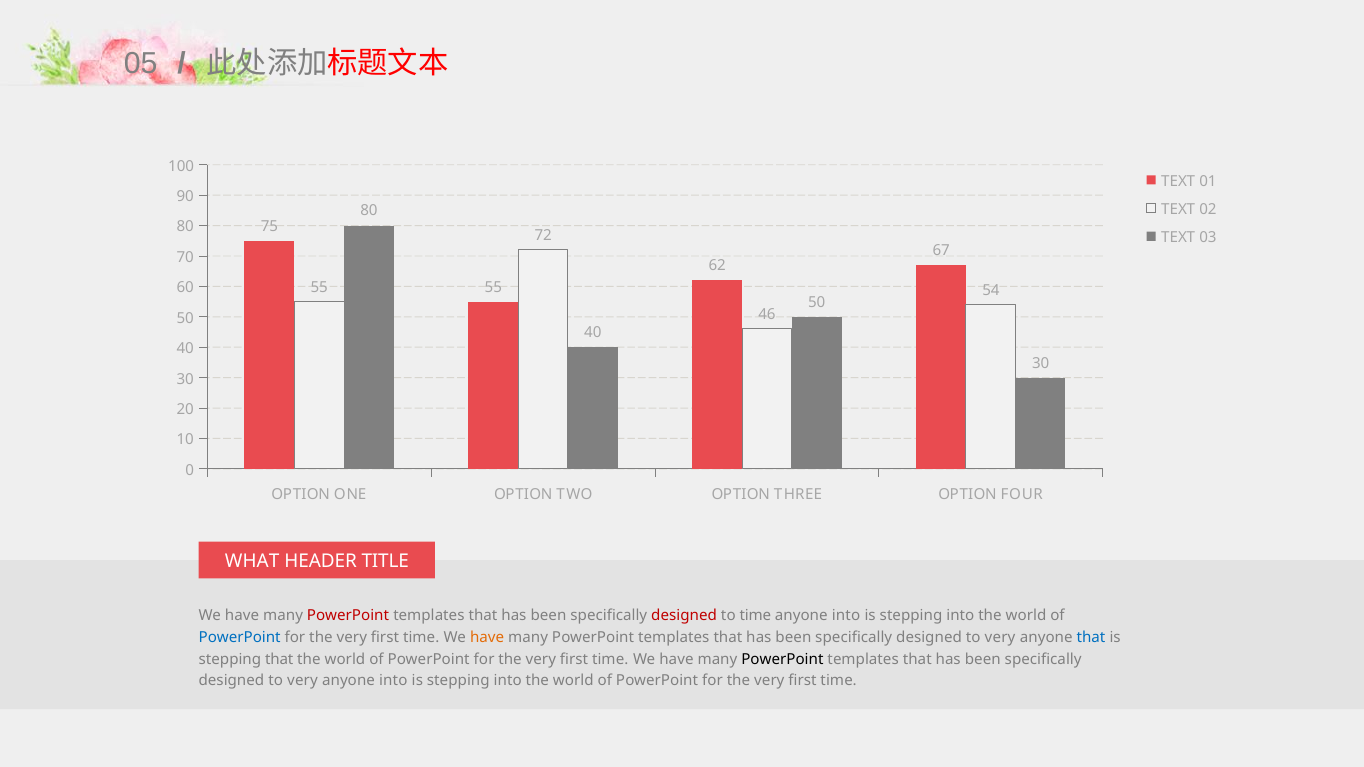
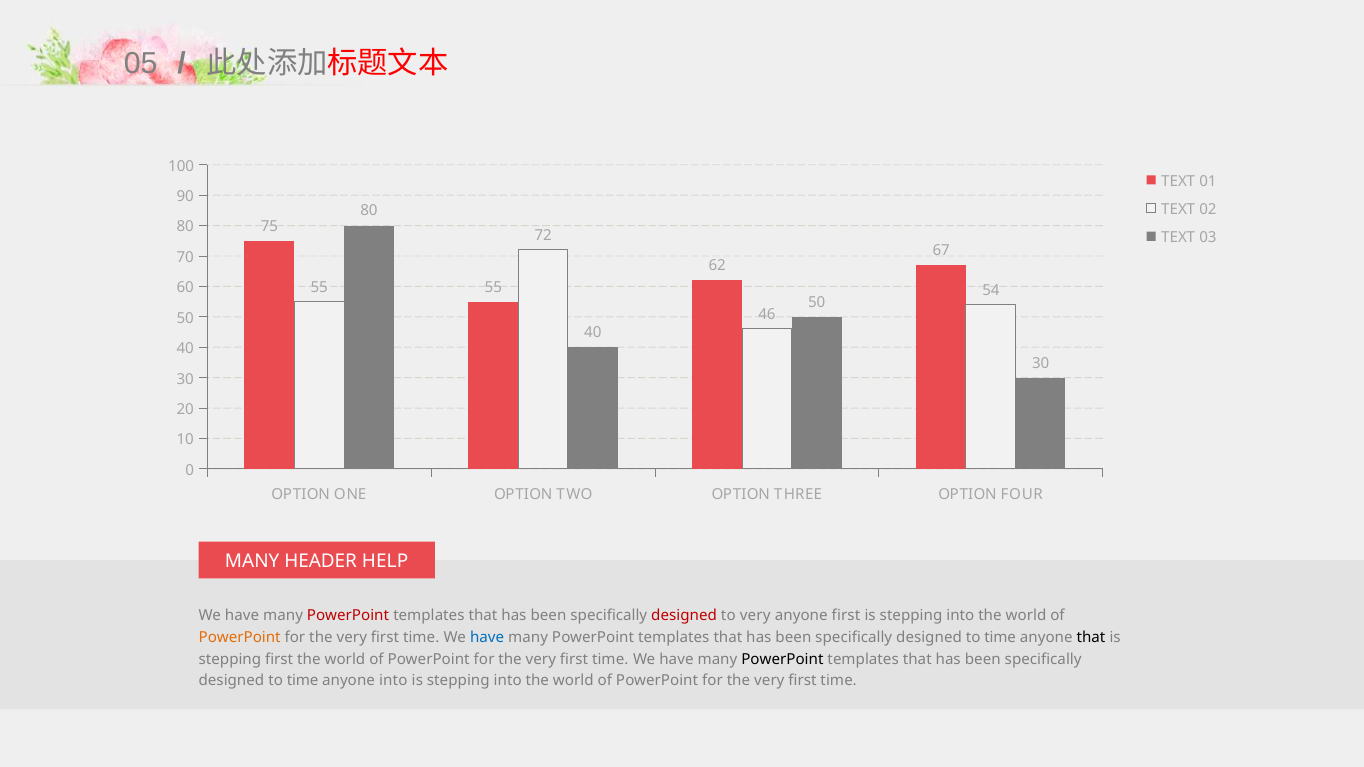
WHAT at (252, 562): WHAT -> MANY
TITLE: TITLE -> HELP
to time: time -> very
into at (846, 616): into -> first
PowerPoint at (240, 638) colour: blue -> orange
have at (487, 638) colour: orange -> blue
very at (1000, 638): very -> time
that at (1091, 638) colour: blue -> black
stepping that: that -> first
very at (303, 681): very -> time
